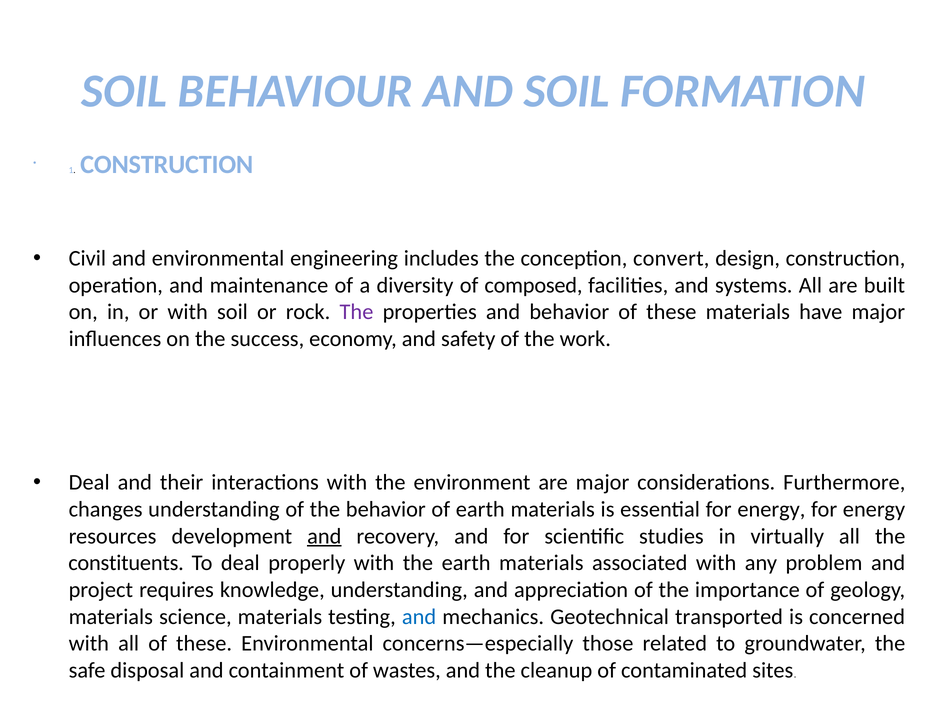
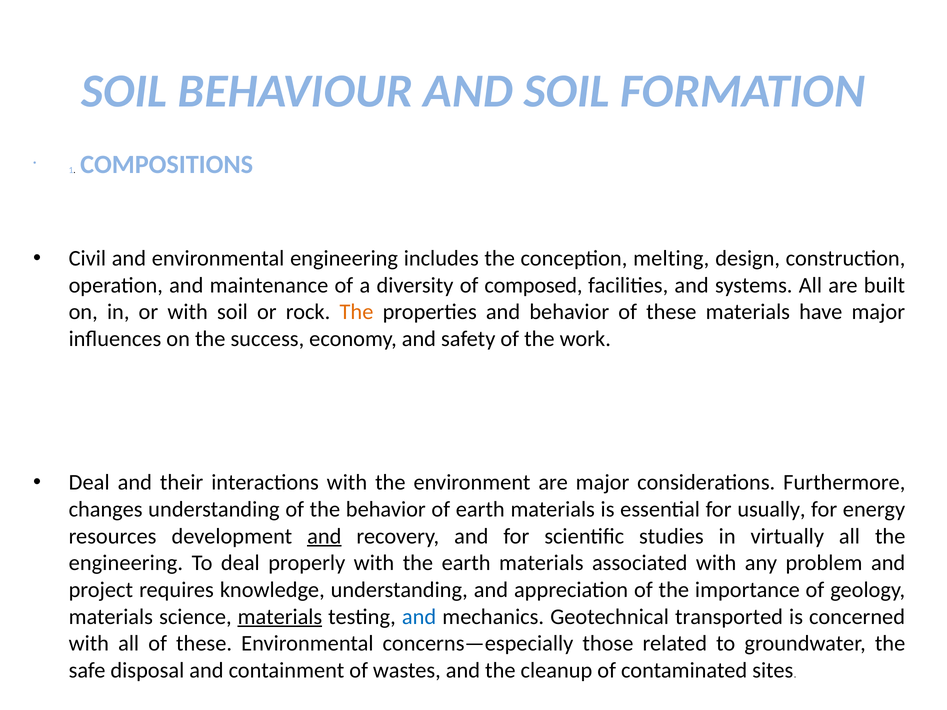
1 CONSTRUCTION: CONSTRUCTION -> COMPOSITIONS
convert: convert -> melting
The at (356, 312) colour: purple -> orange
essential for energy: energy -> usually
constituents at (126, 563): constituents -> engineering
materials at (280, 617) underline: none -> present
